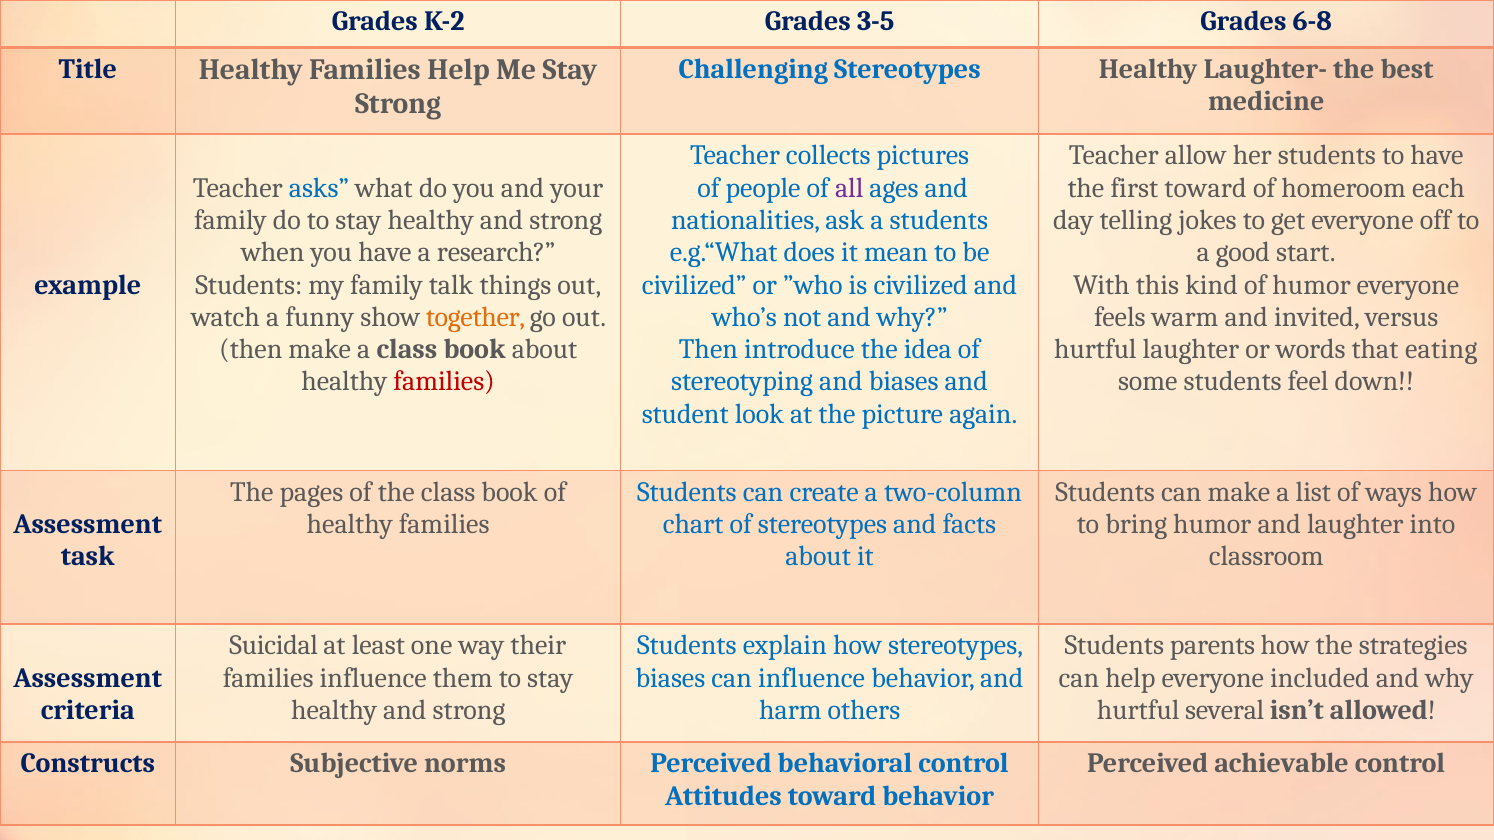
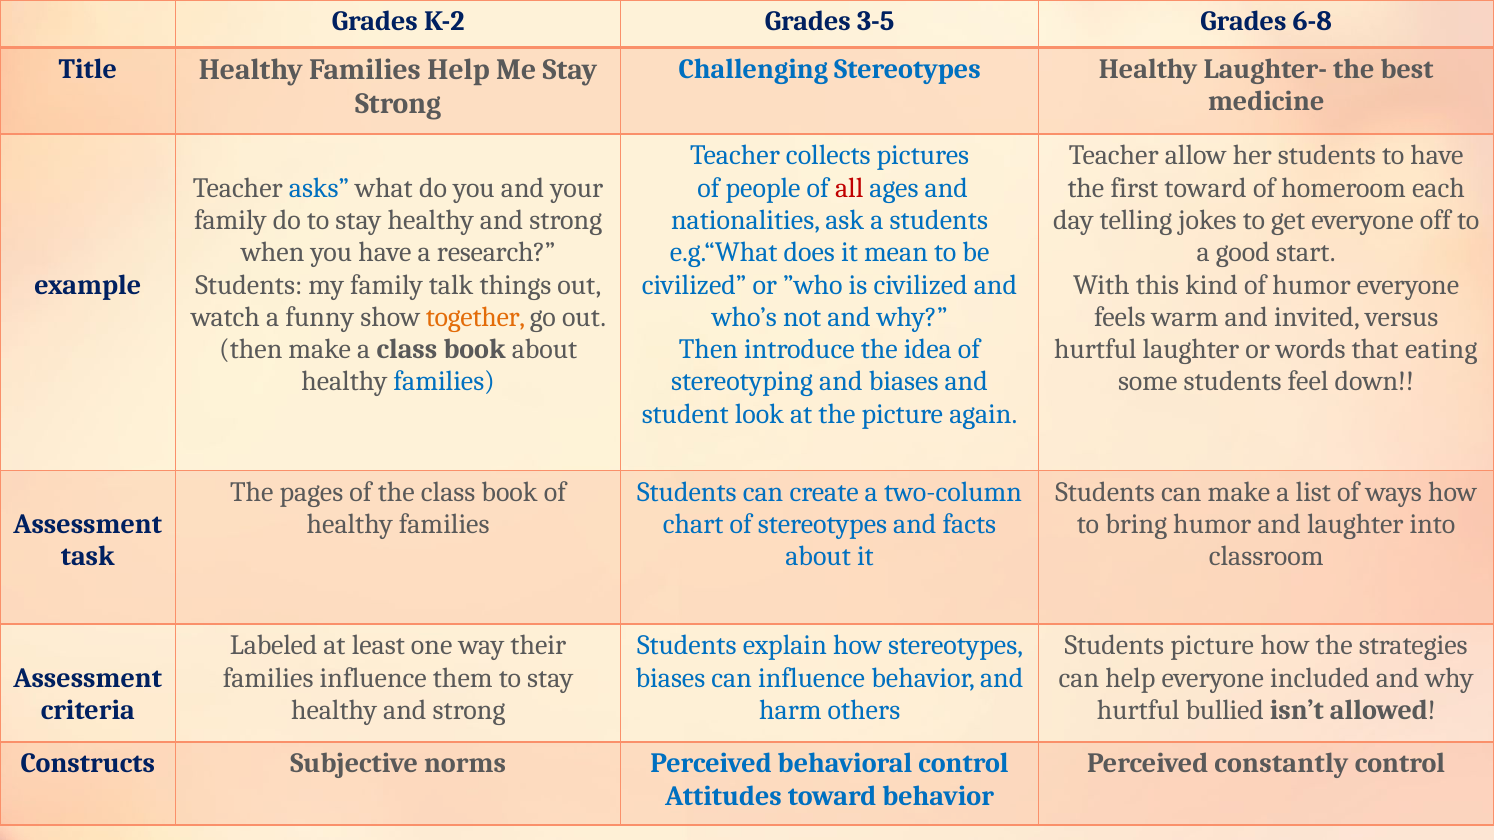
all colour: purple -> red
families at (444, 382) colour: red -> blue
Suicidal: Suicidal -> Labeled
Students parents: parents -> picture
several: several -> bullied
achievable: achievable -> constantly
